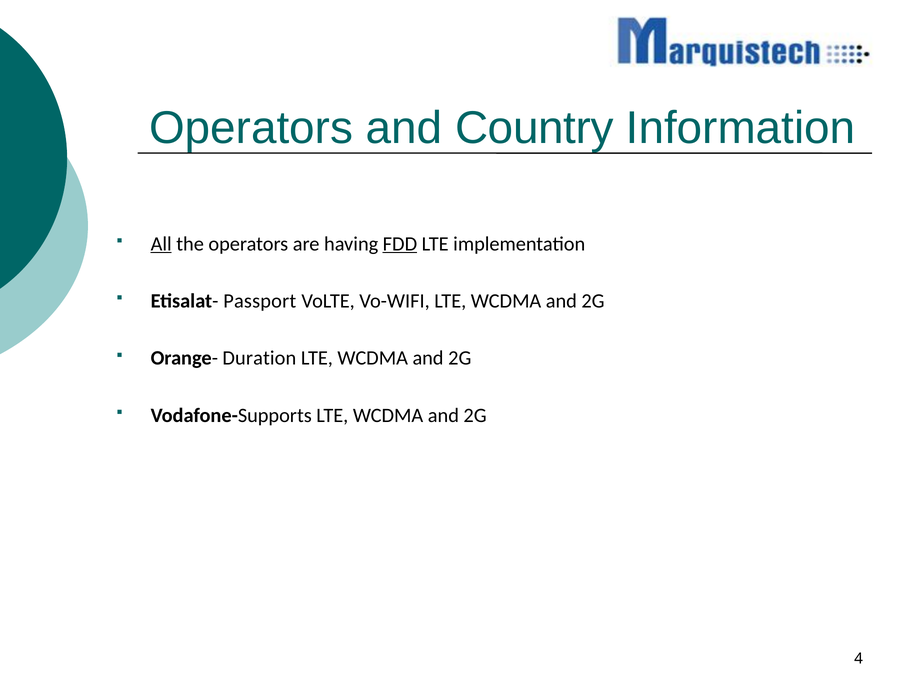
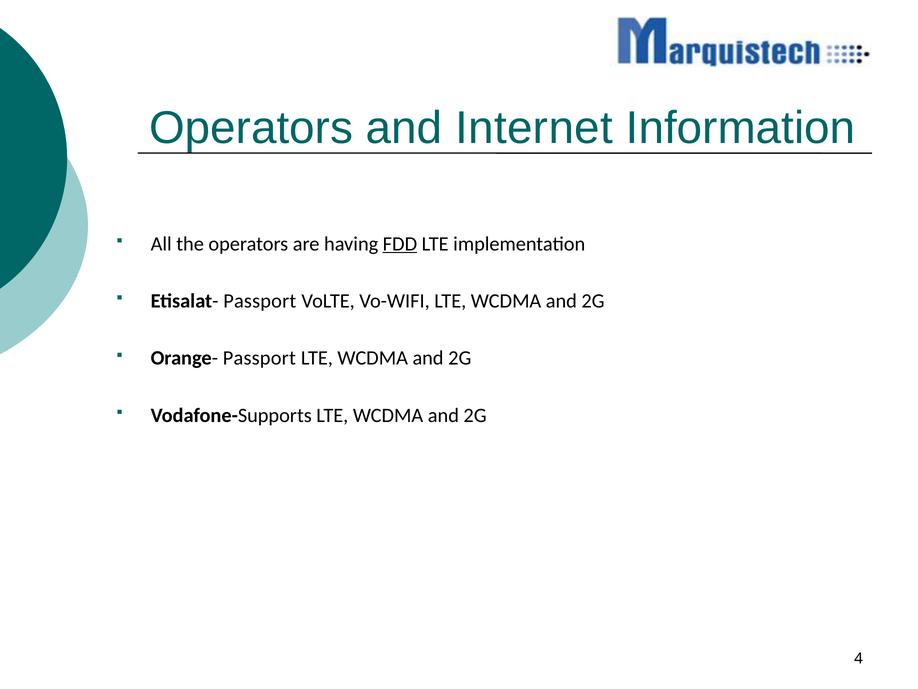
Country: Country -> Internet
All underline: present -> none
Orange- Duration: Duration -> Passport
